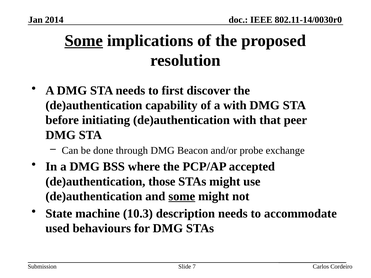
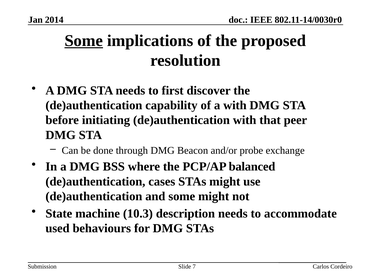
accepted: accepted -> balanced
those: those -> cases
some at (182, 196) underline: present -> none
